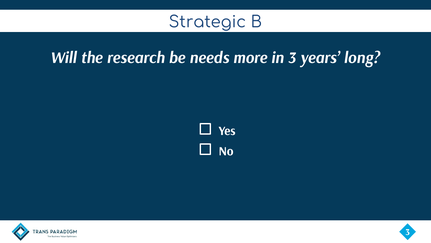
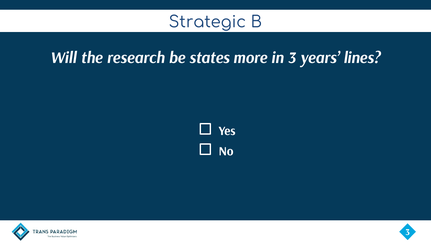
needs: needs -> states
long: long -> lines
